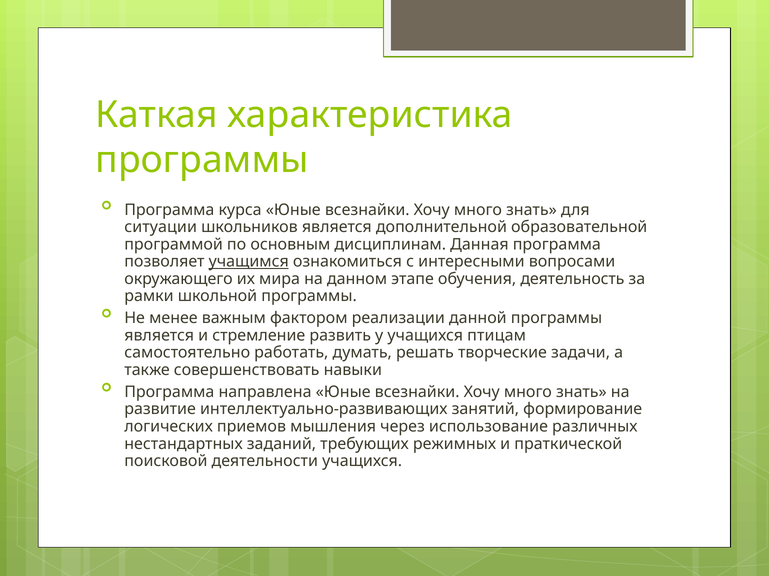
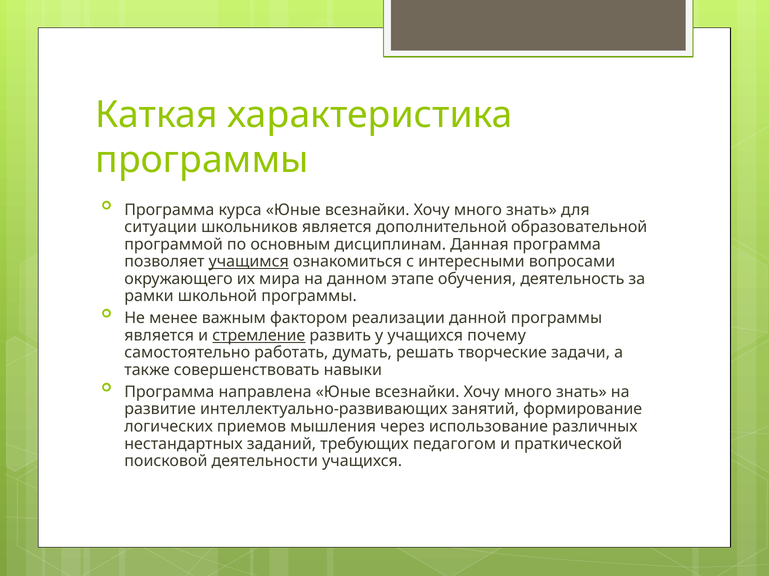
стремление underline: none -> present
птицам: птицам -> почему
режимных: режимных -> педагогом
